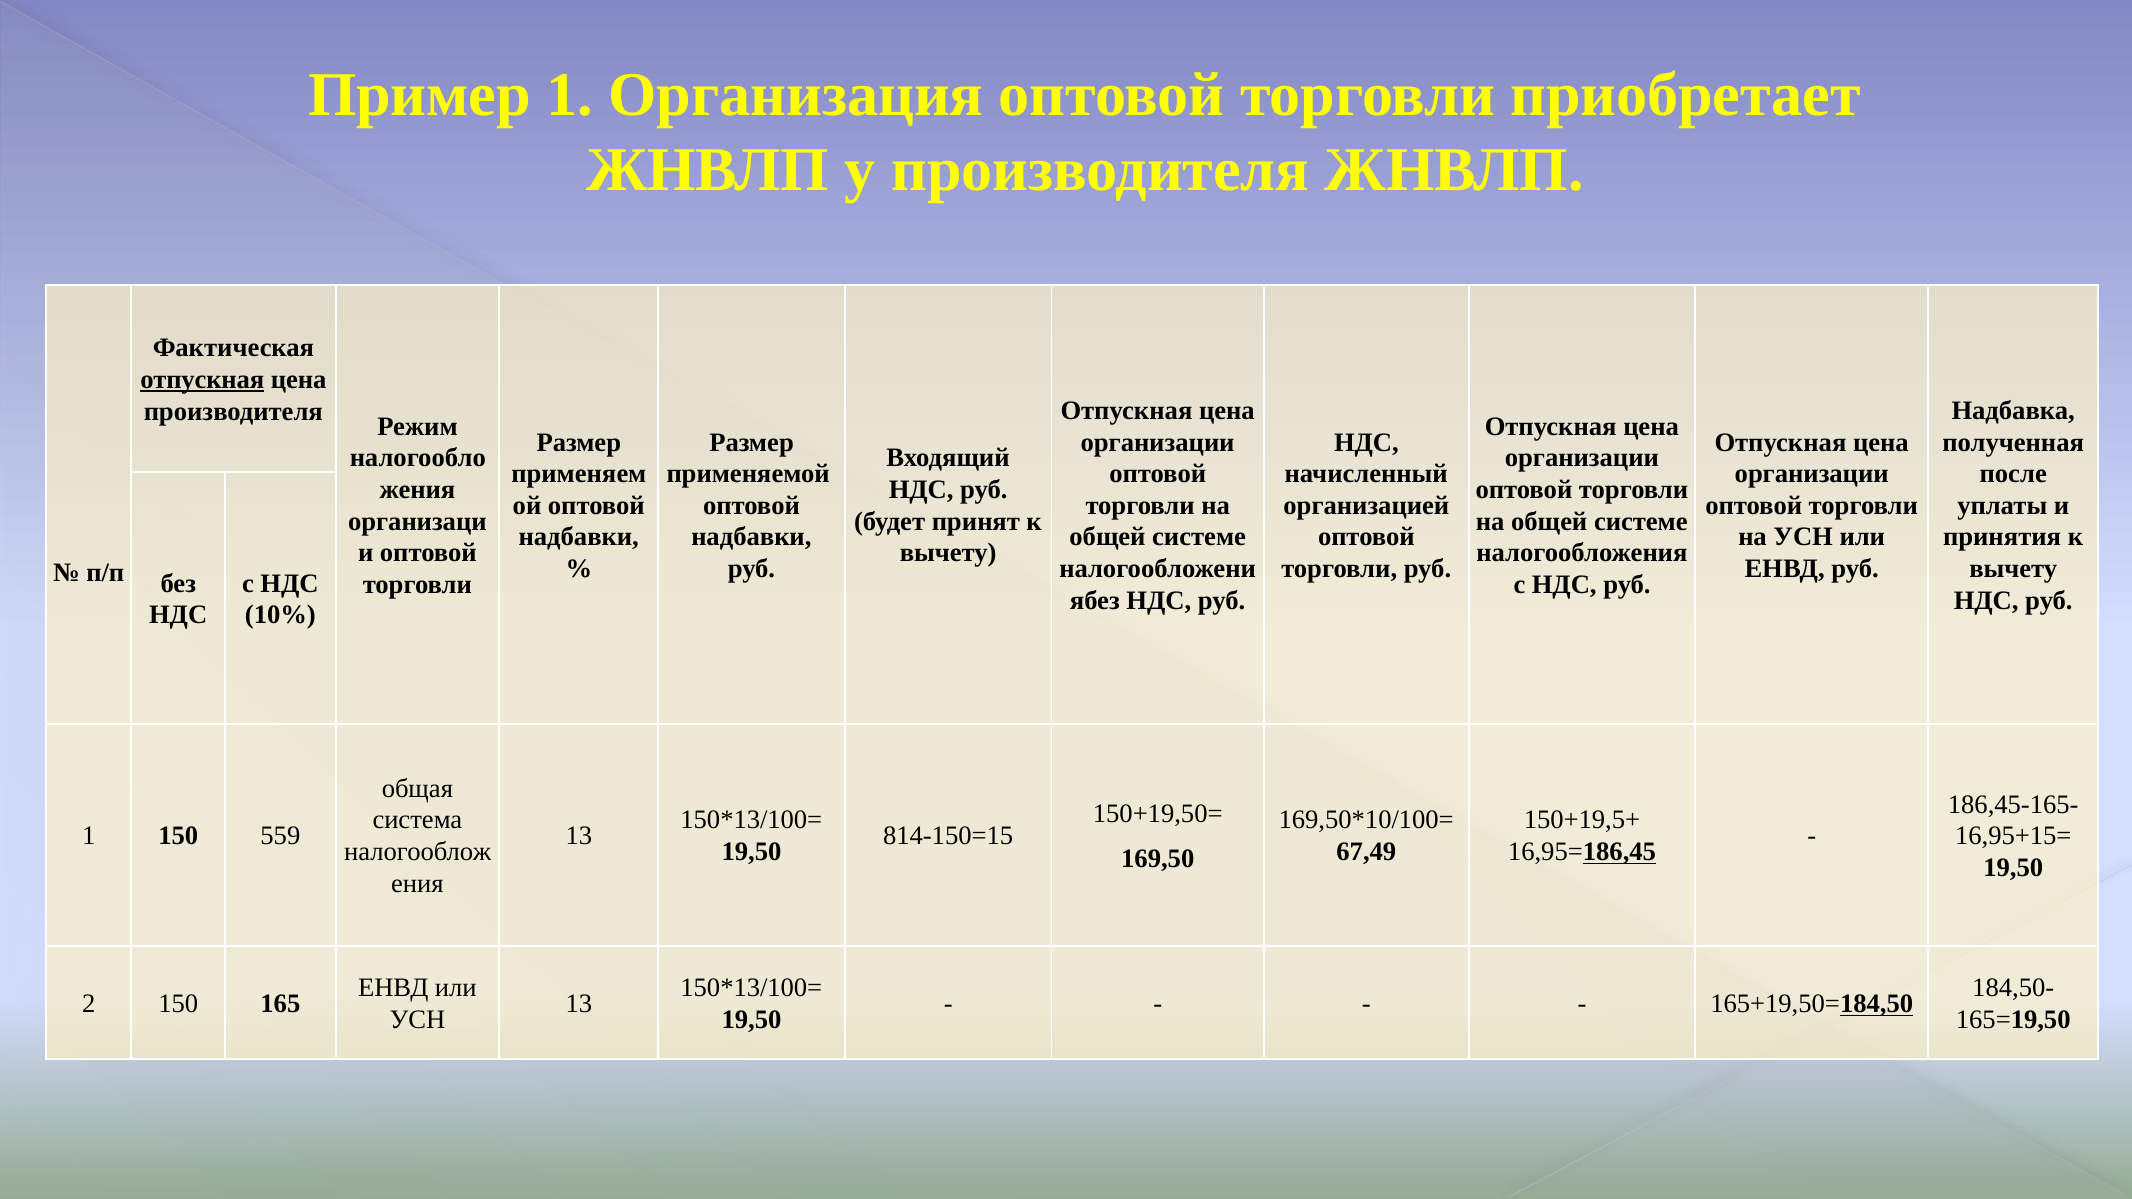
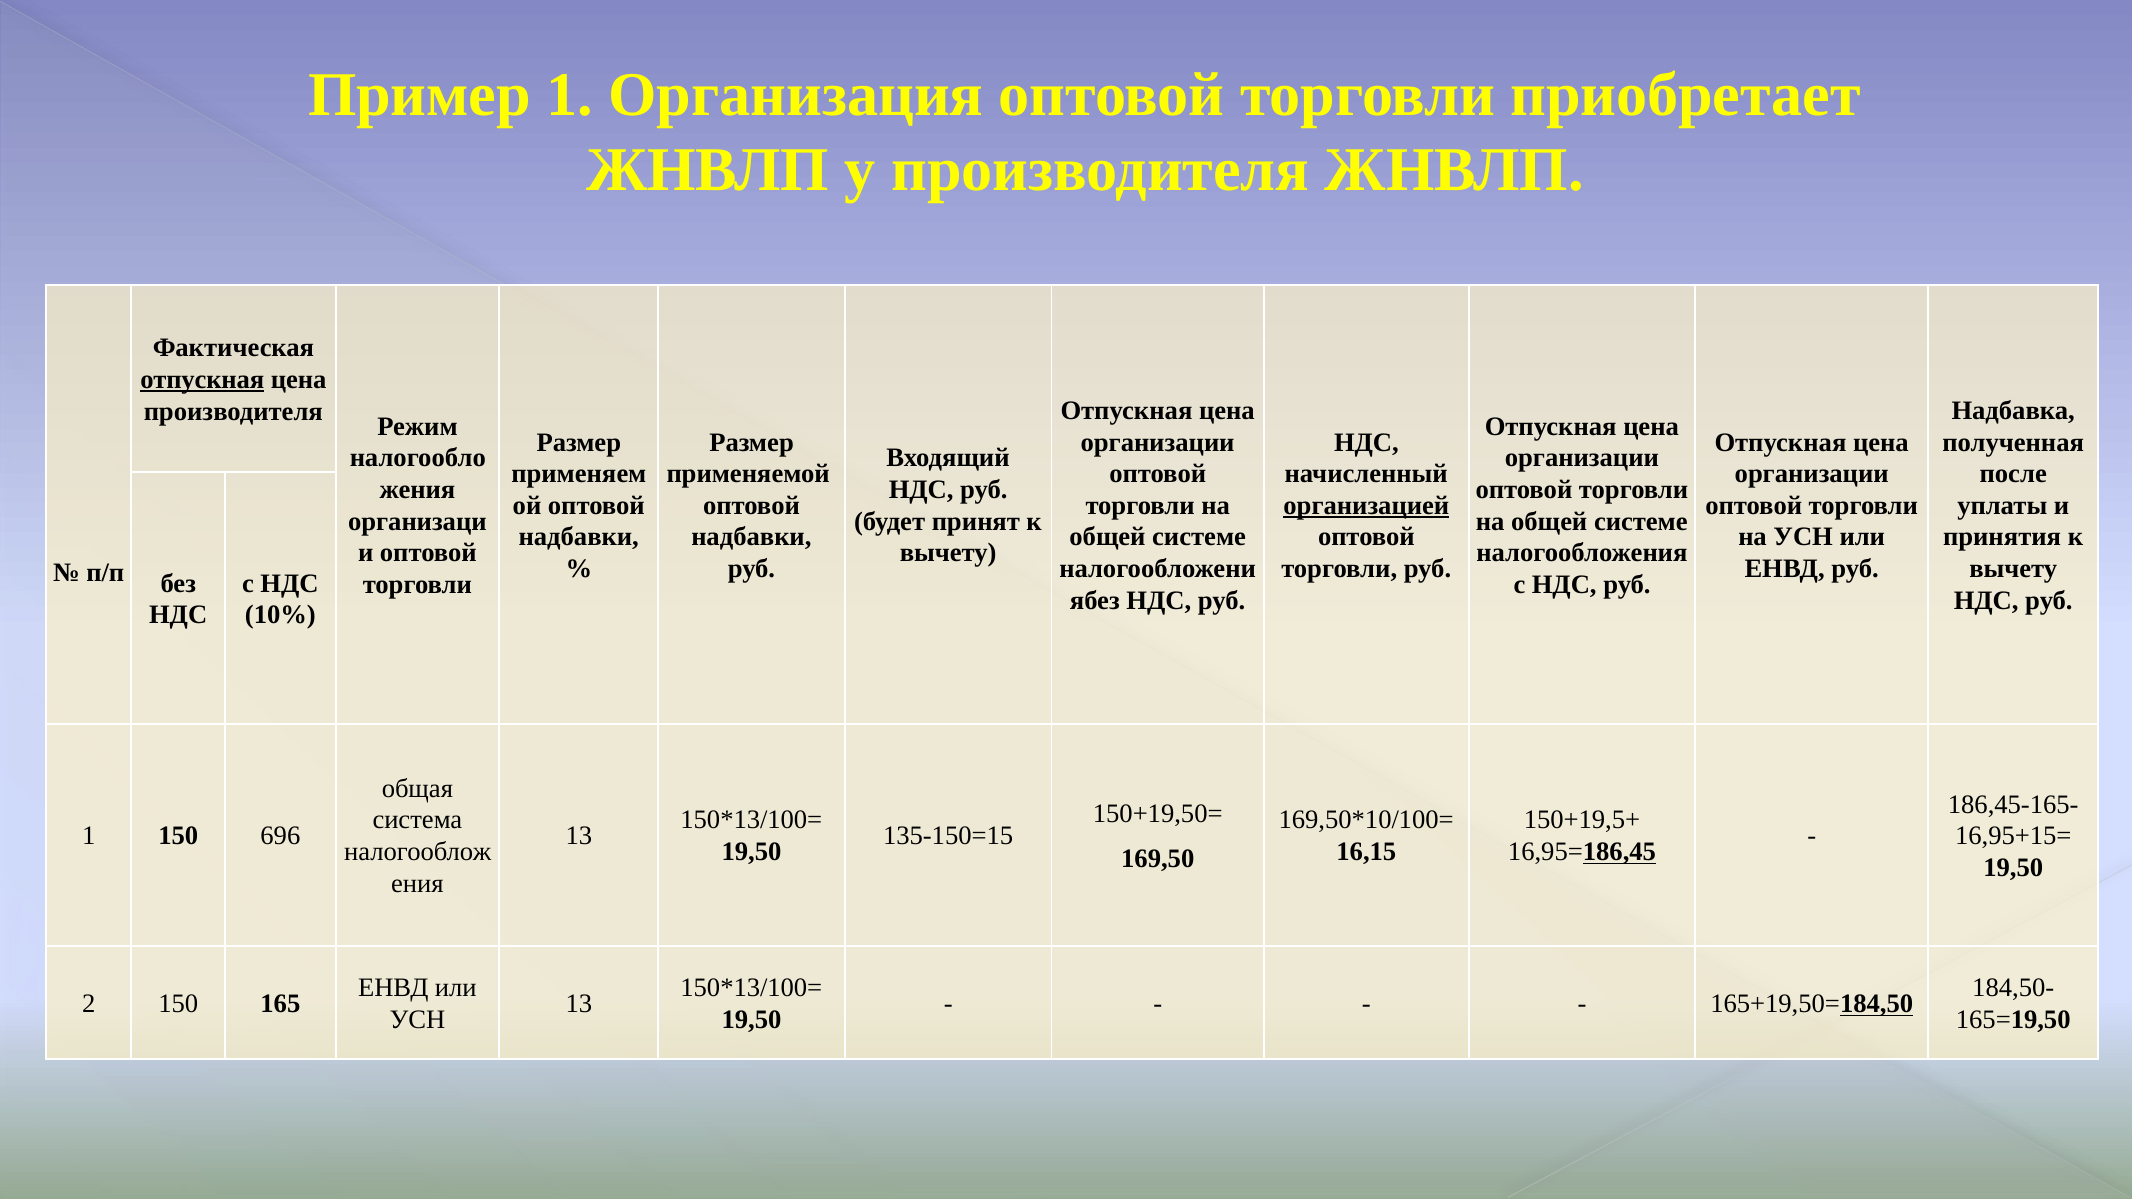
организацией underline: none -> present
559: 559 -> 696
814-150=15: 814-150=15 -> 135-150=15
67,49: 67,49 -> 16,15
